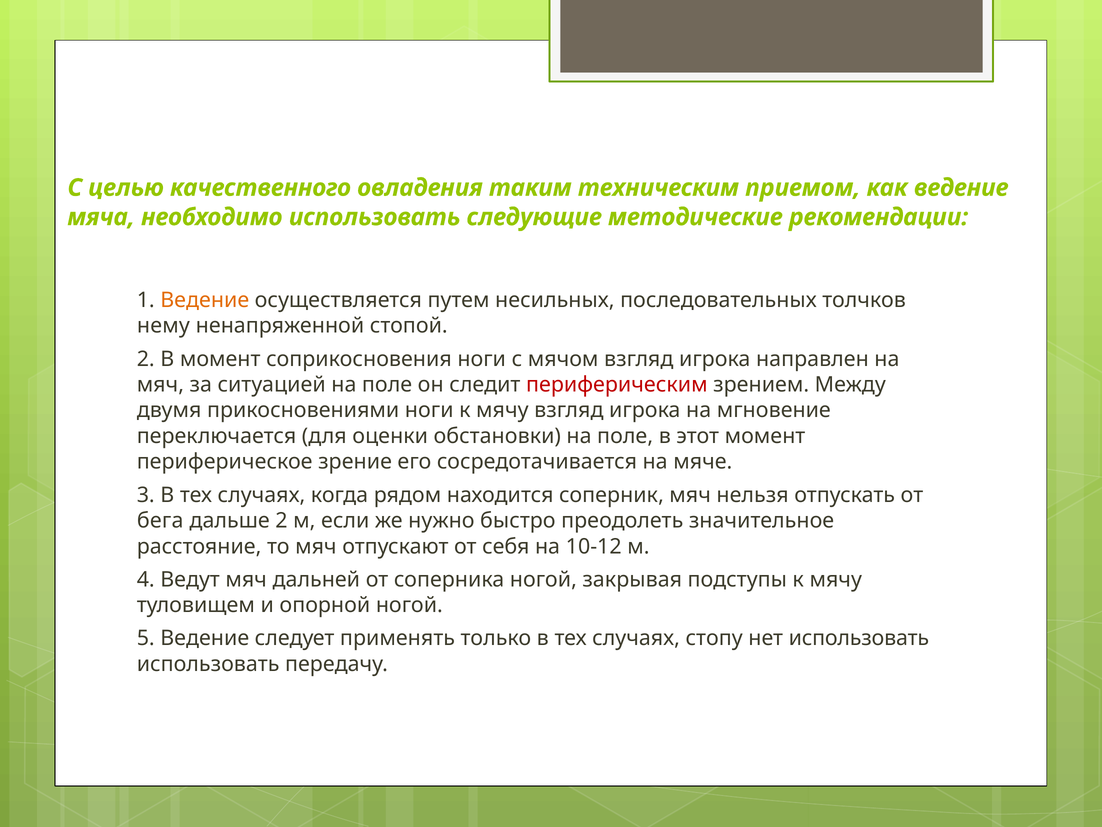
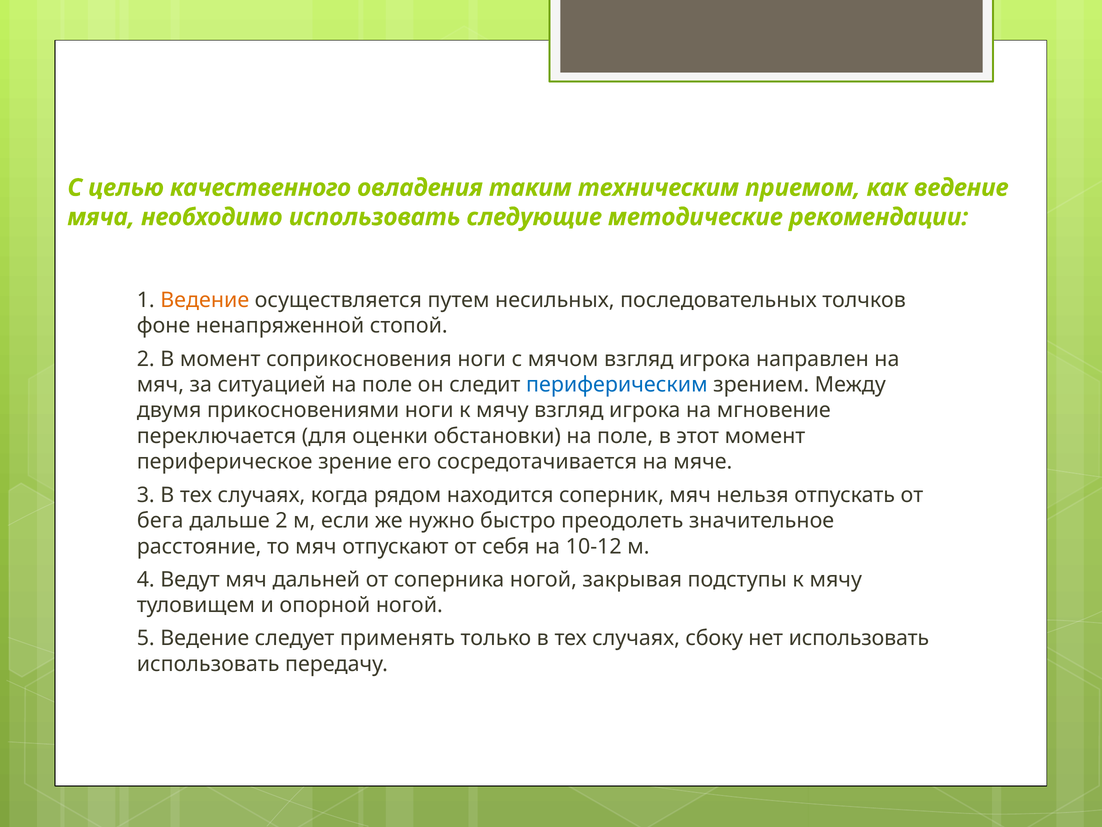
нему: нему -> фоне
периферическим colour: red -> blue
стопу: стопу -> сбоку
